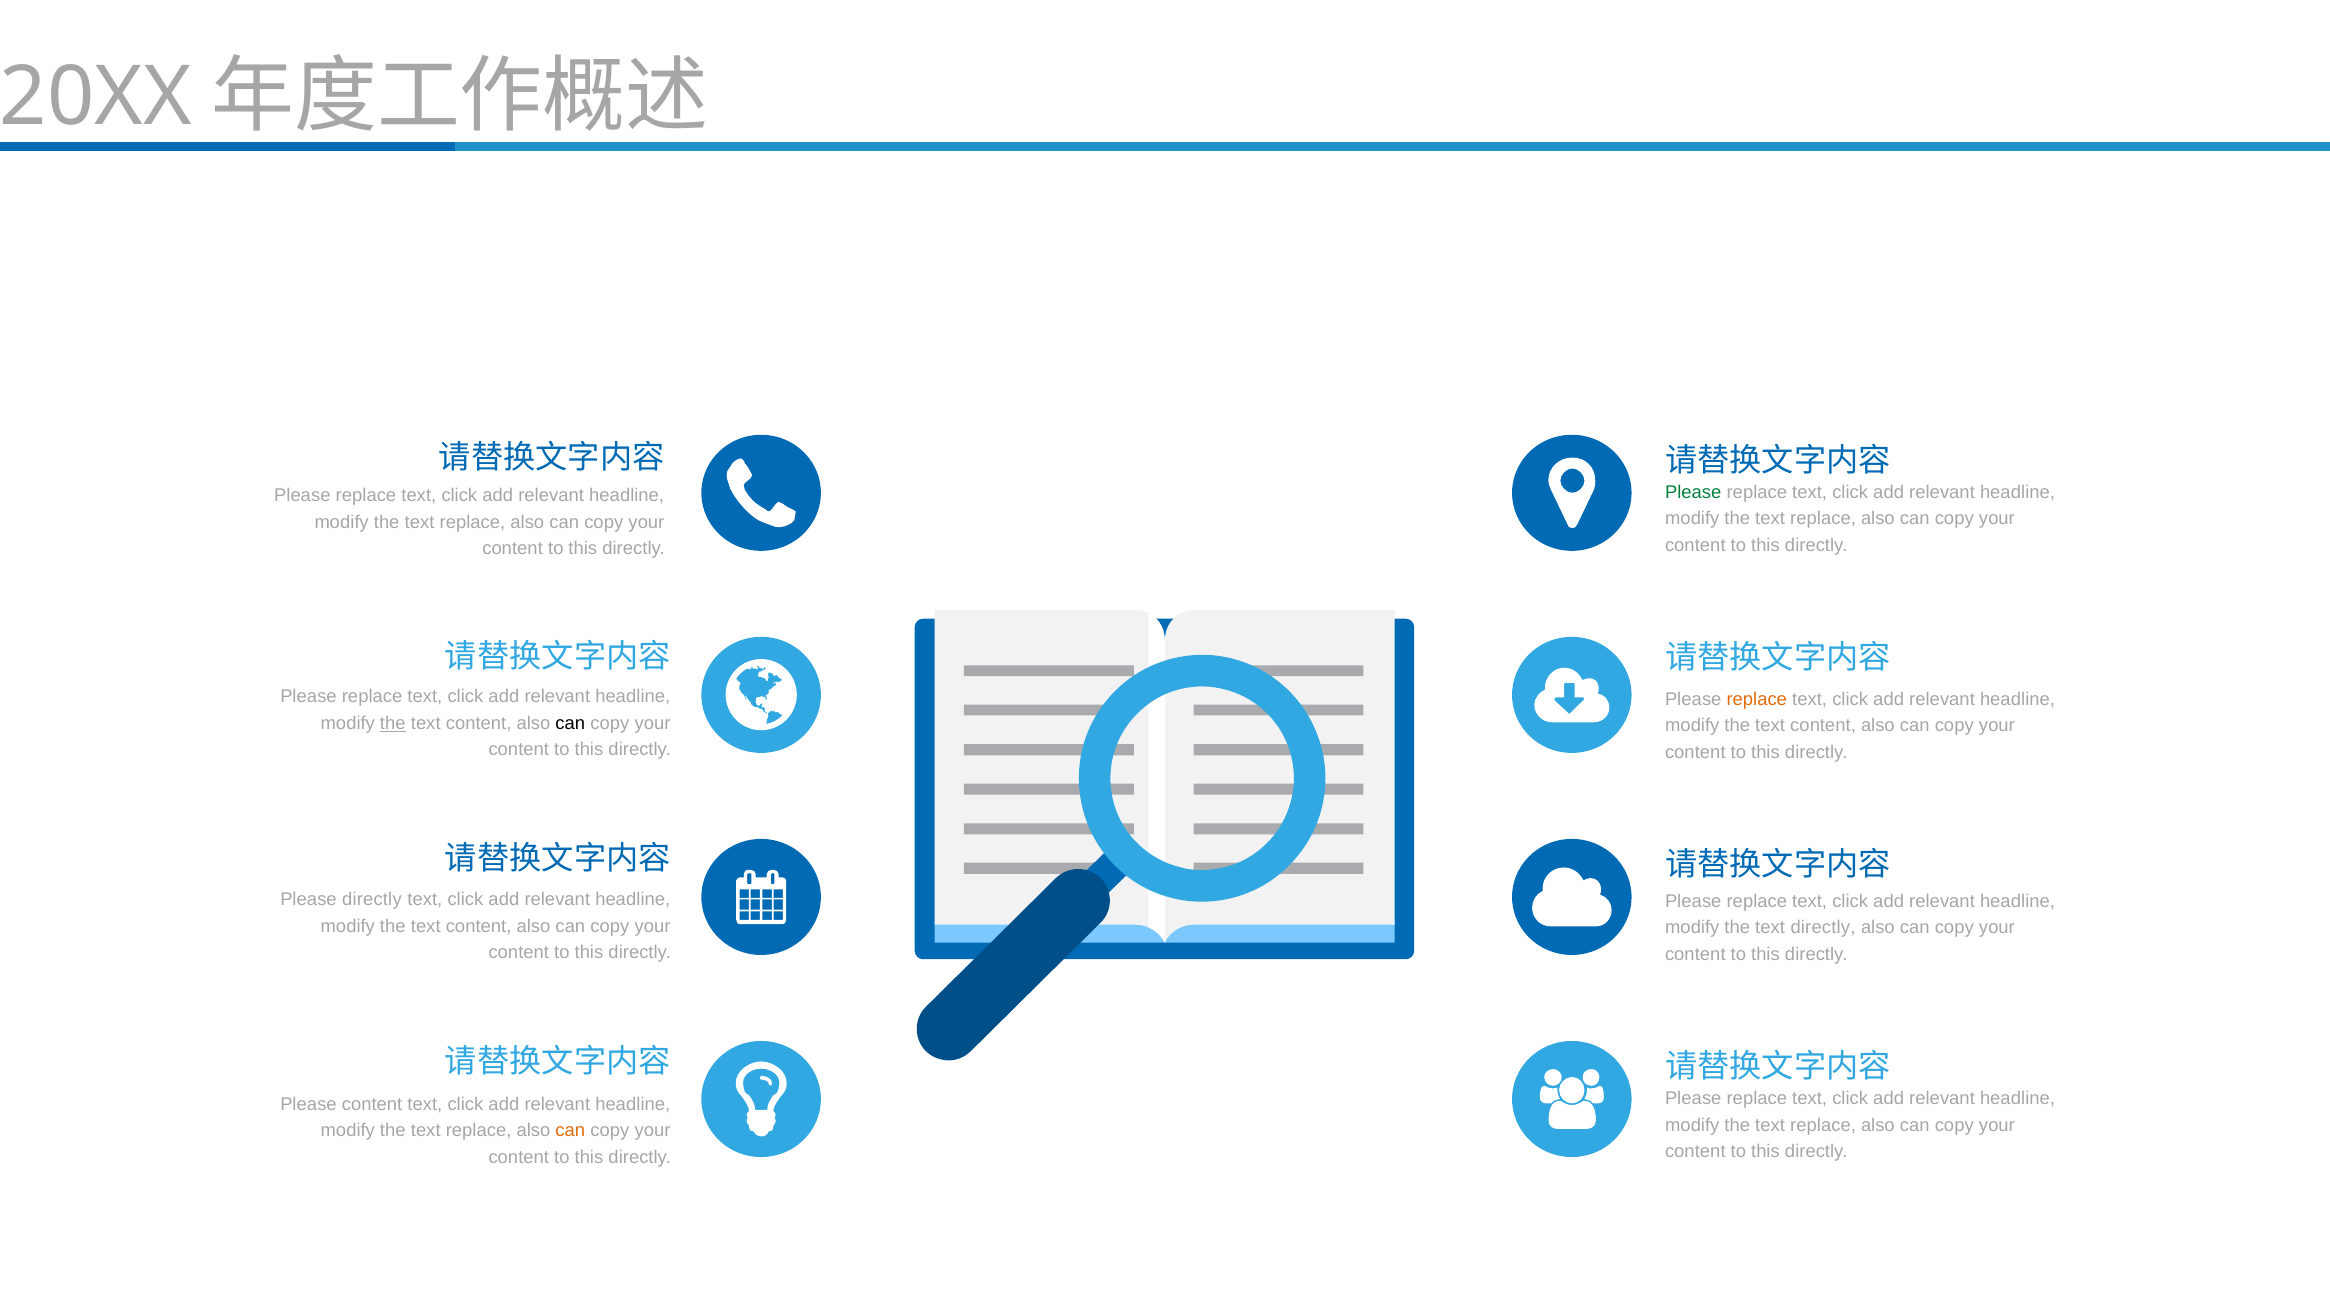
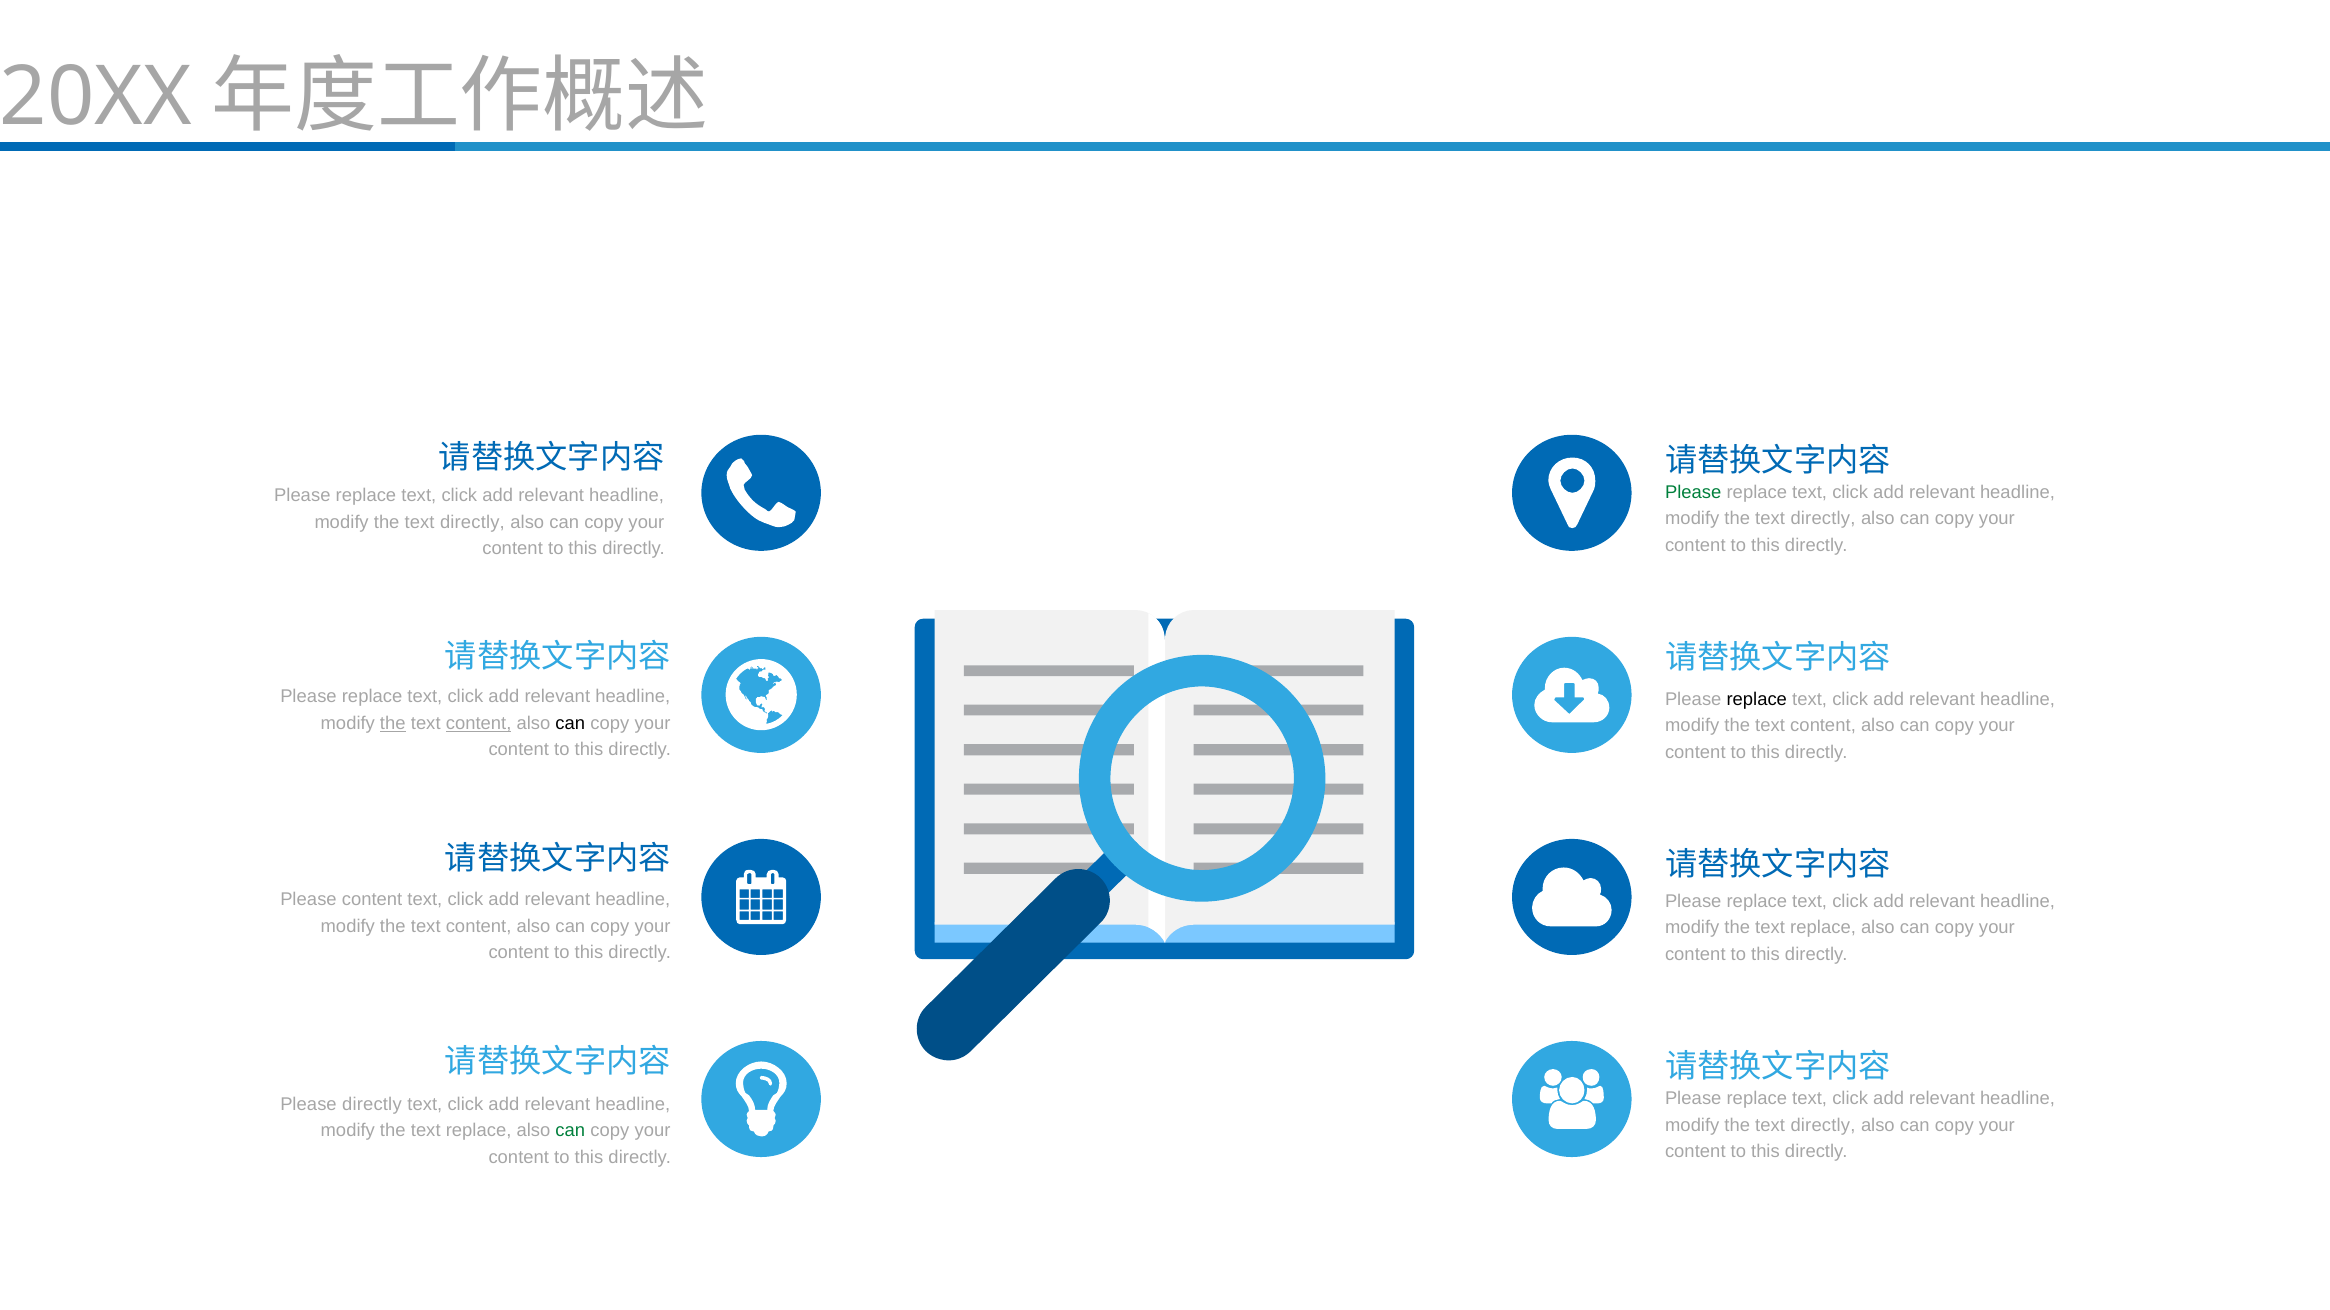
replace at (1823, 519): replace -> directly
replace at (472, 522): replace -> directly
replace at (1757, 700) colour: orange -> black
content at (479, 724) underline: none -> present
Please directly: directly -> content
directly at (1823, 928): directly -> replace
Please content: content -> directly
replace at (1823, 1125): replace -> directly
can at (570, 1131) colour: orange -> green
